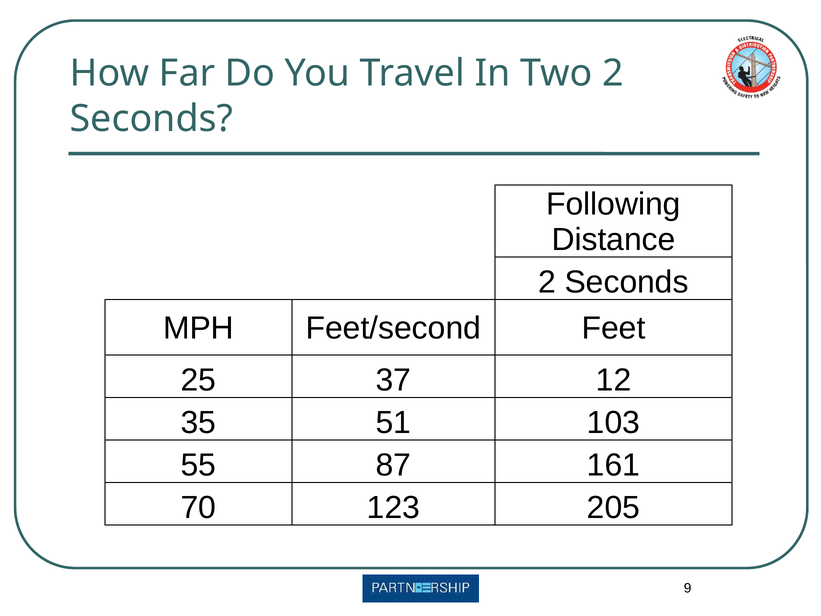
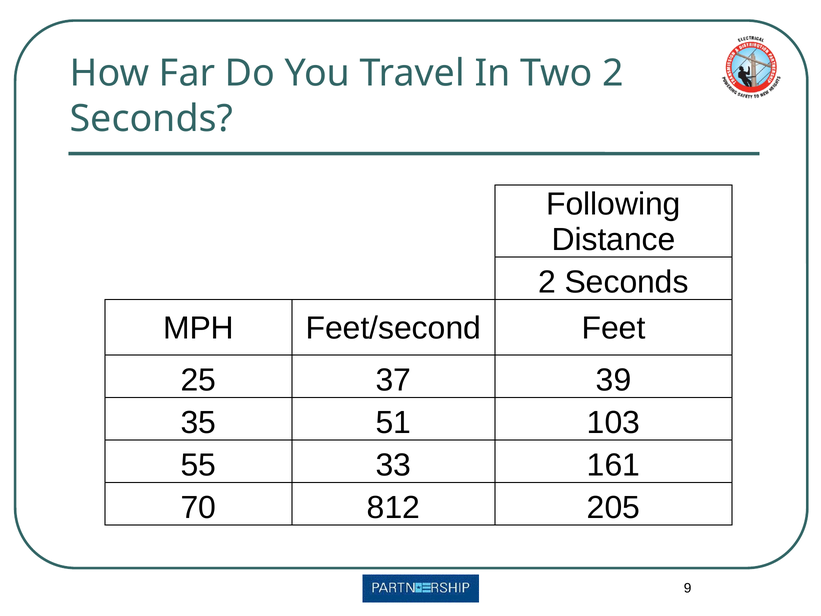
12: 12 -> 39
87: 87 -> 33
123: 123 -> 812
